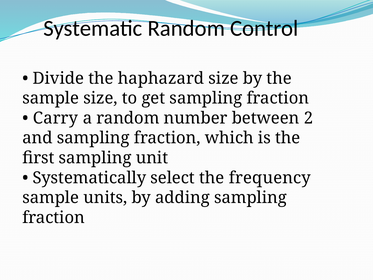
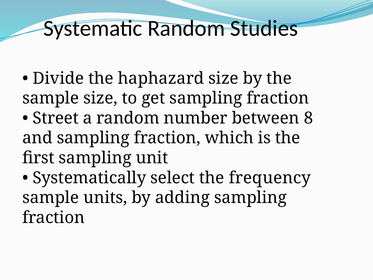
Control: Control -> Studies
Carry: Carry -> Street
2: 2 -> 8
